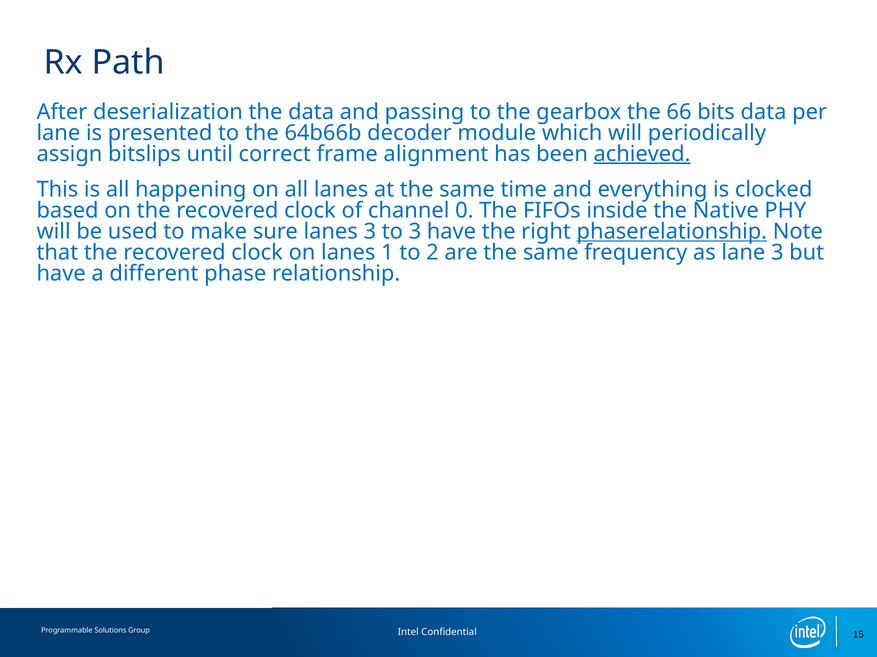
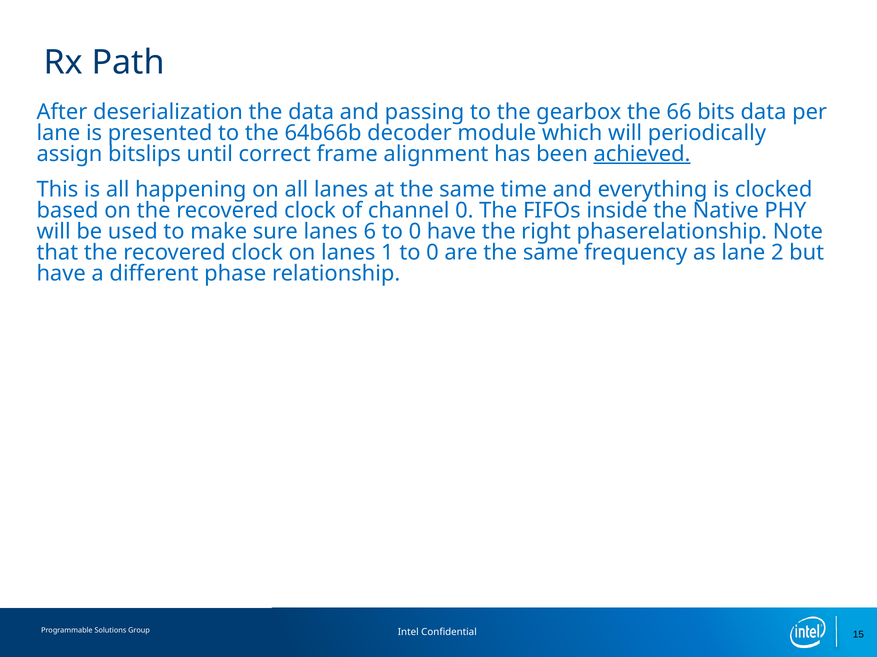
lanes 3: 3 -> 6
3 at (415, 232): 3 -> 0
phaserelationship underline: present -> none
1 to 2: 2 -> 0
lane 3: 3 -> 2
